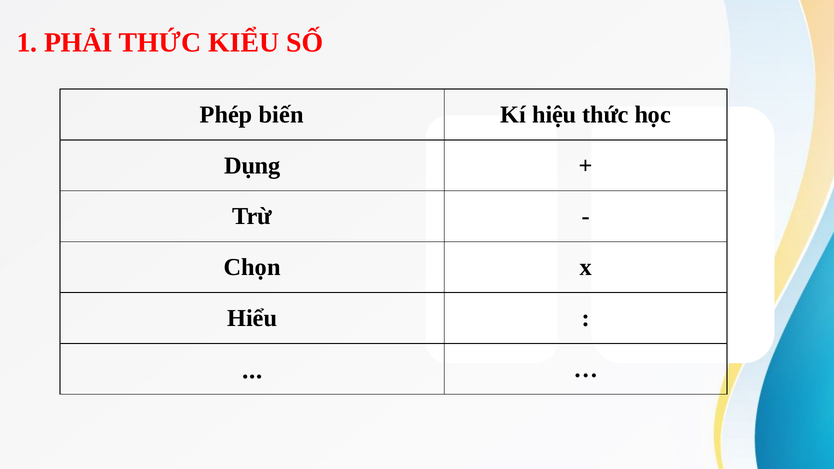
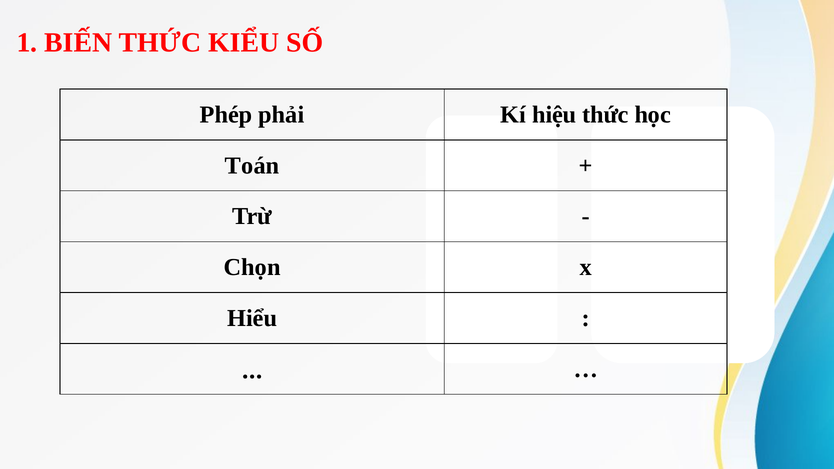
PHẢI: PHẢI -> BIẾN
biến: biến -> phải
Dụng: Dụng -> Toán
